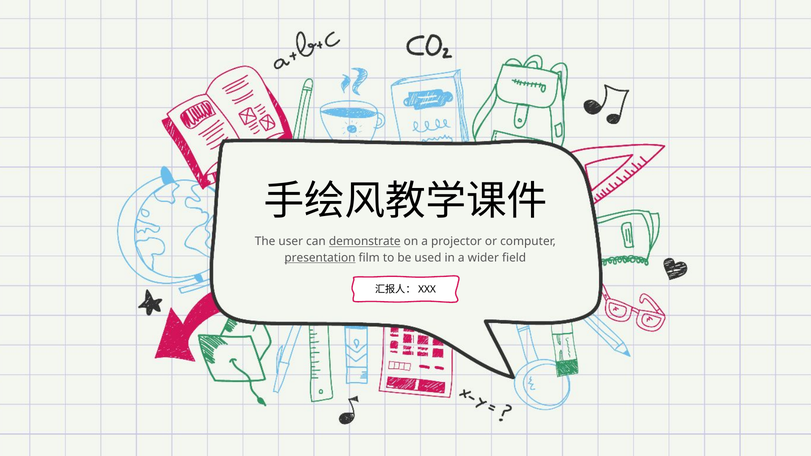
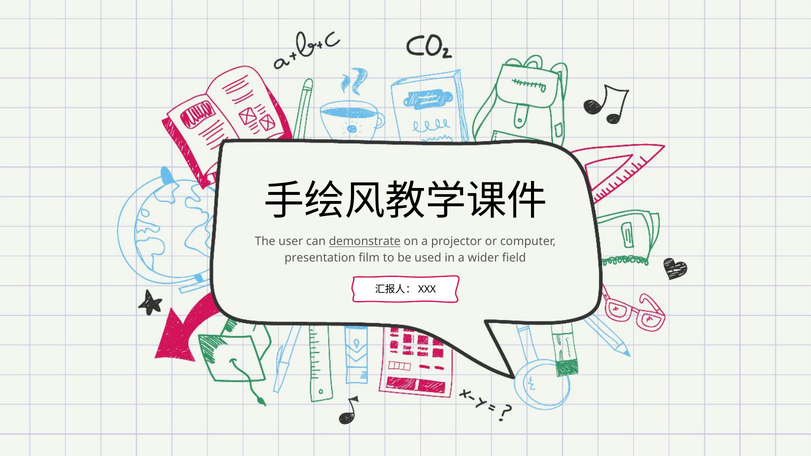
presentation underline: present -> none
